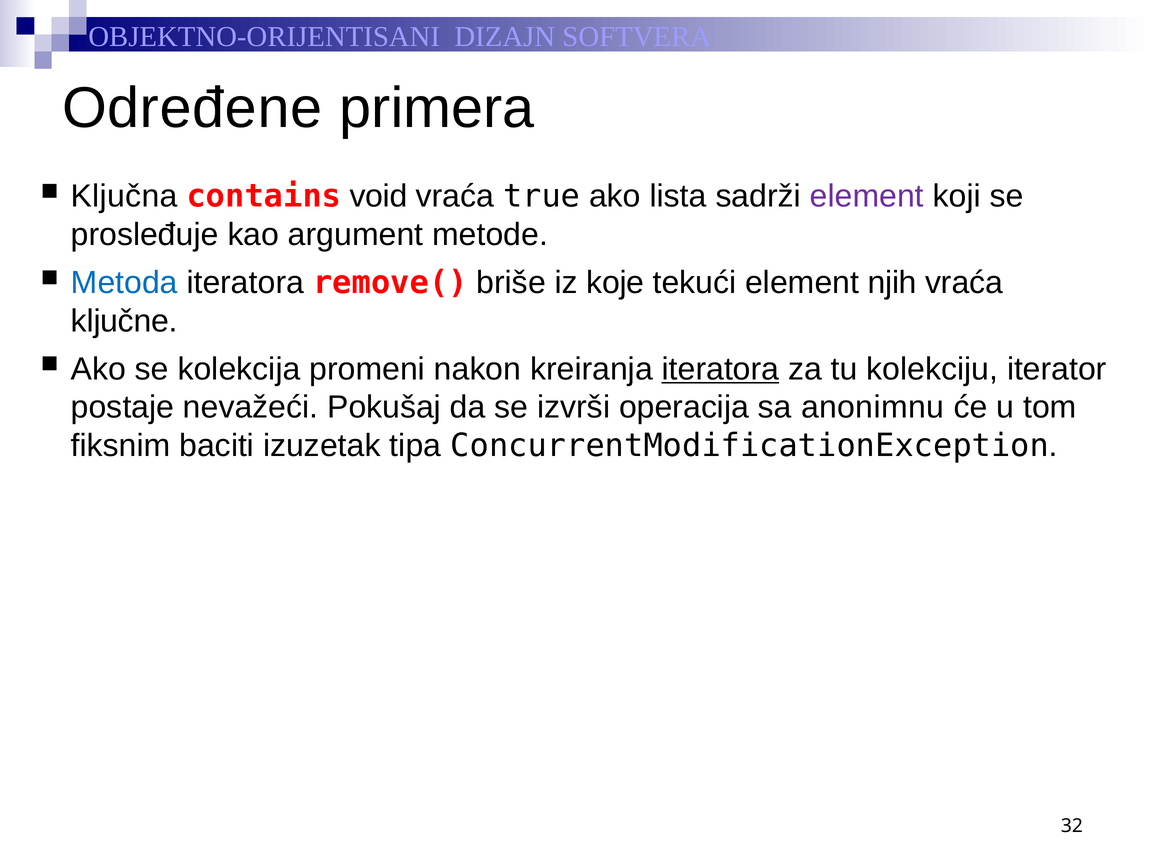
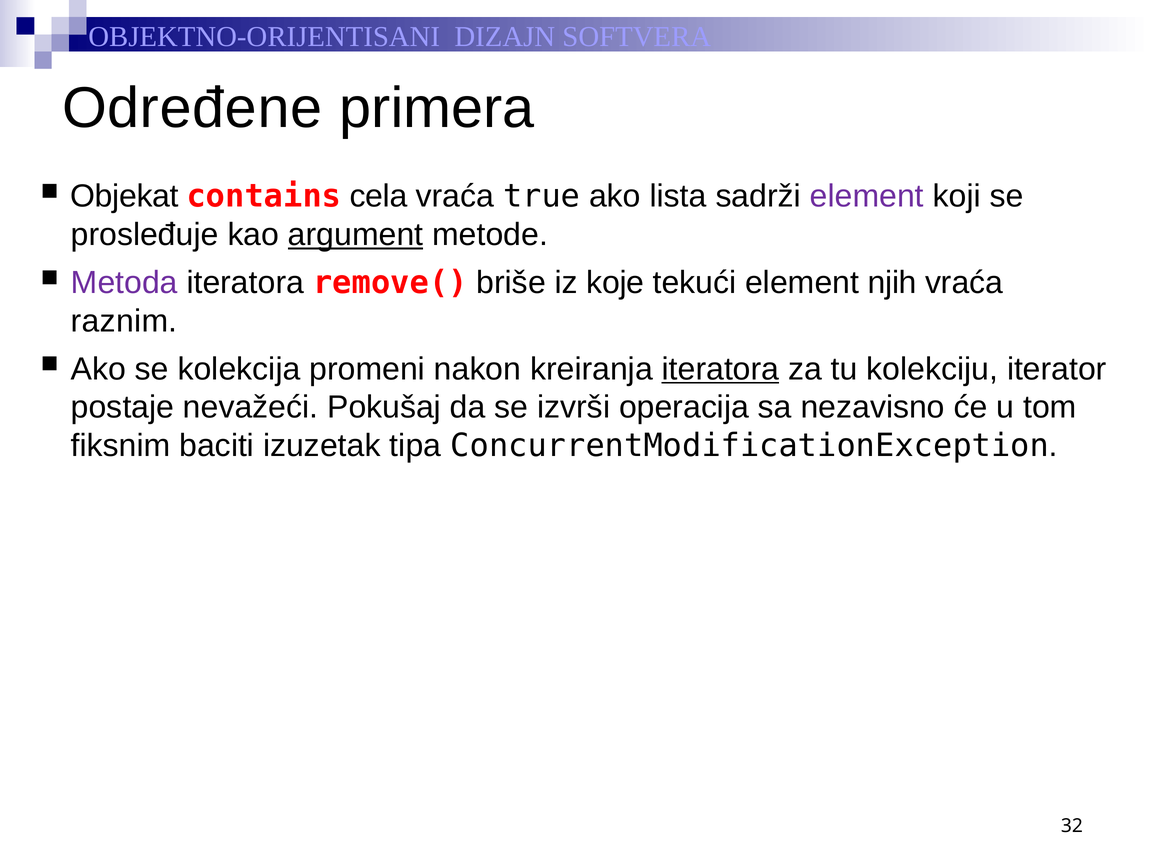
Ključna: Ključna -> Objekat
void: void -> cela
argument underline: none -> present
Metoda colour: blue -> purple
ključne: ključne -> raznim
anonimnu: anonimnu -> nezavisno
